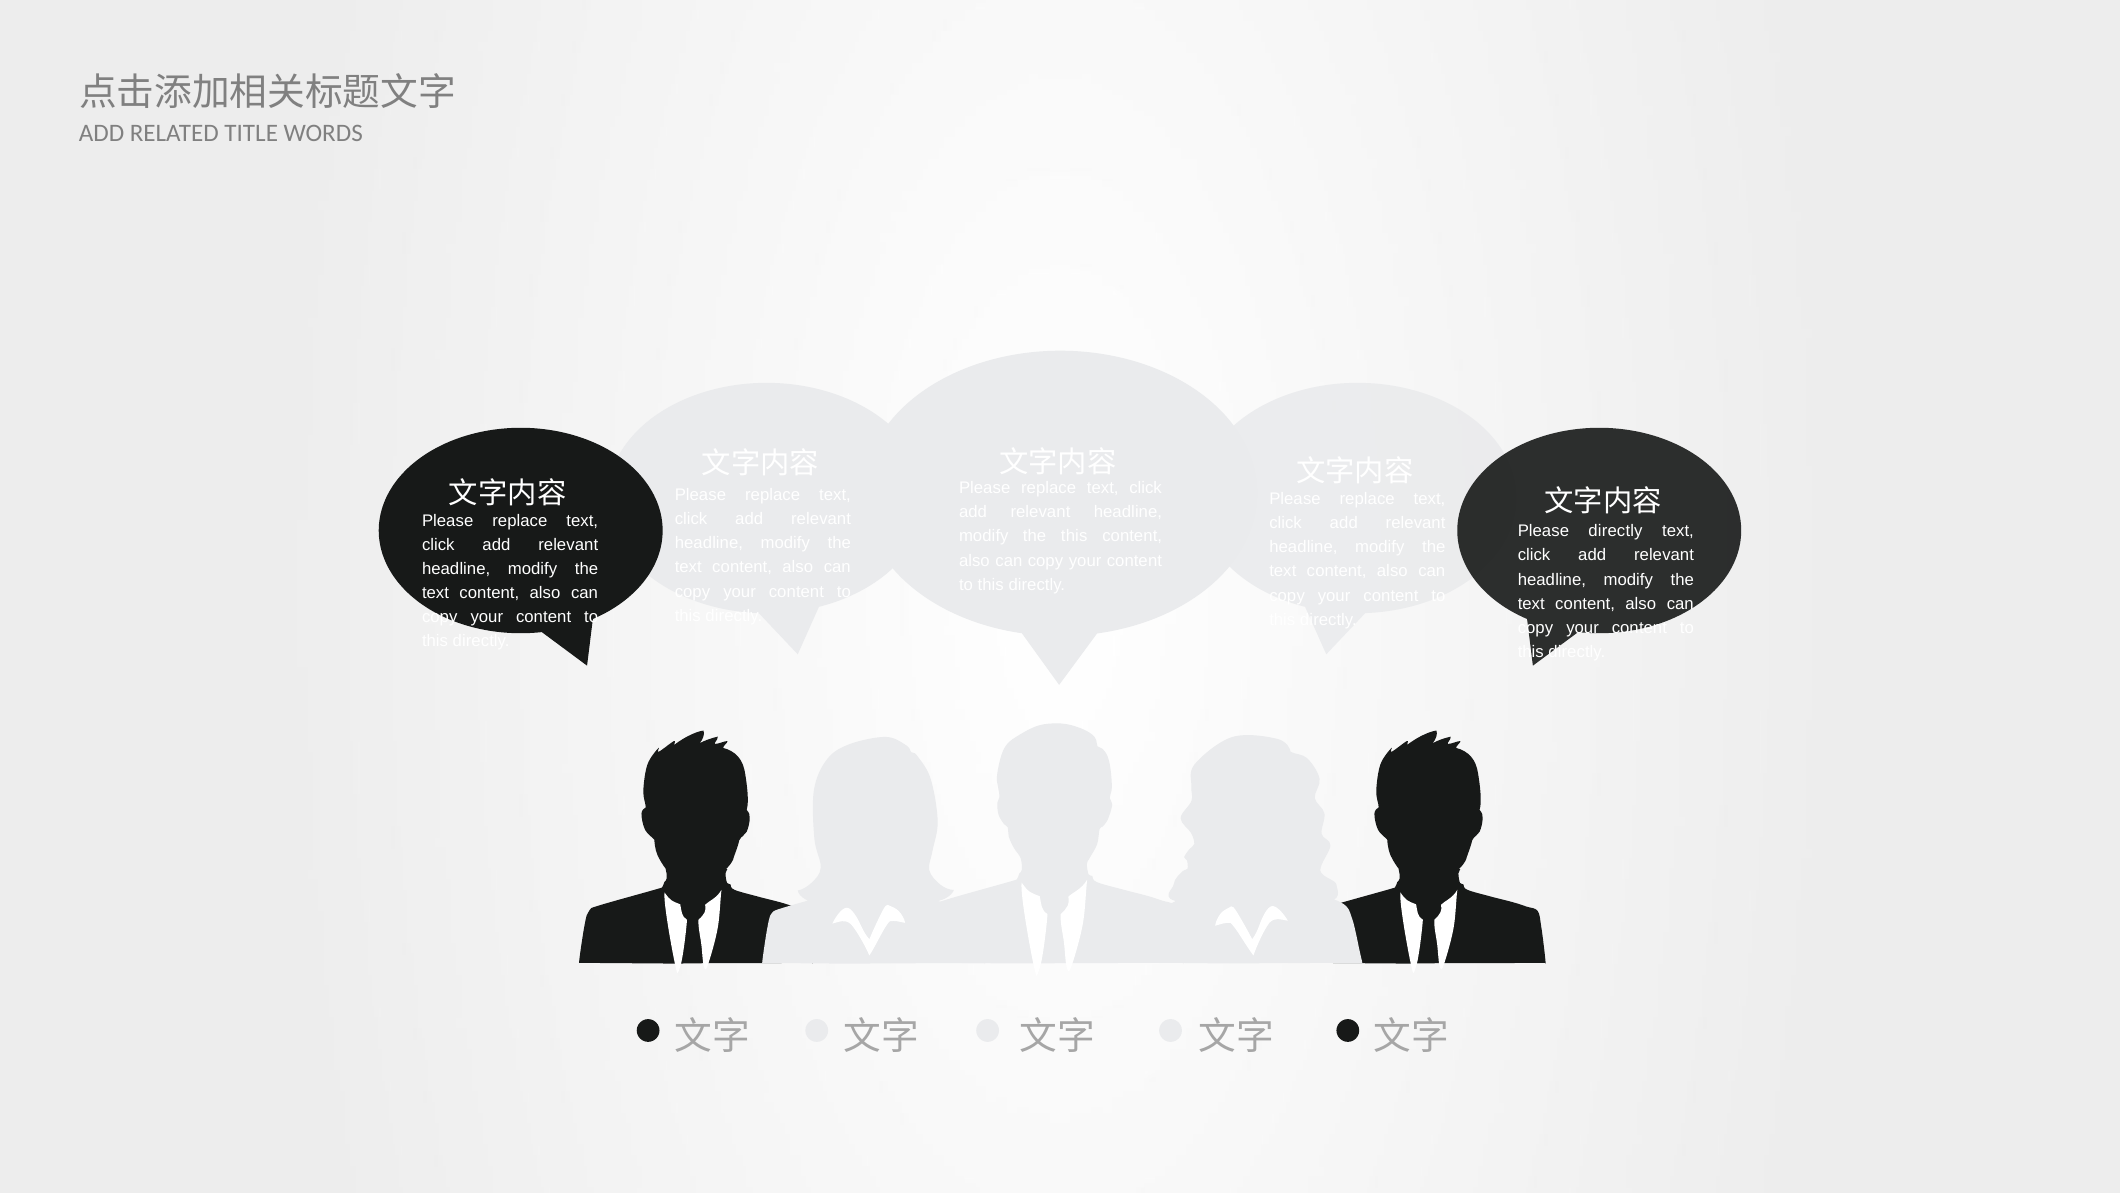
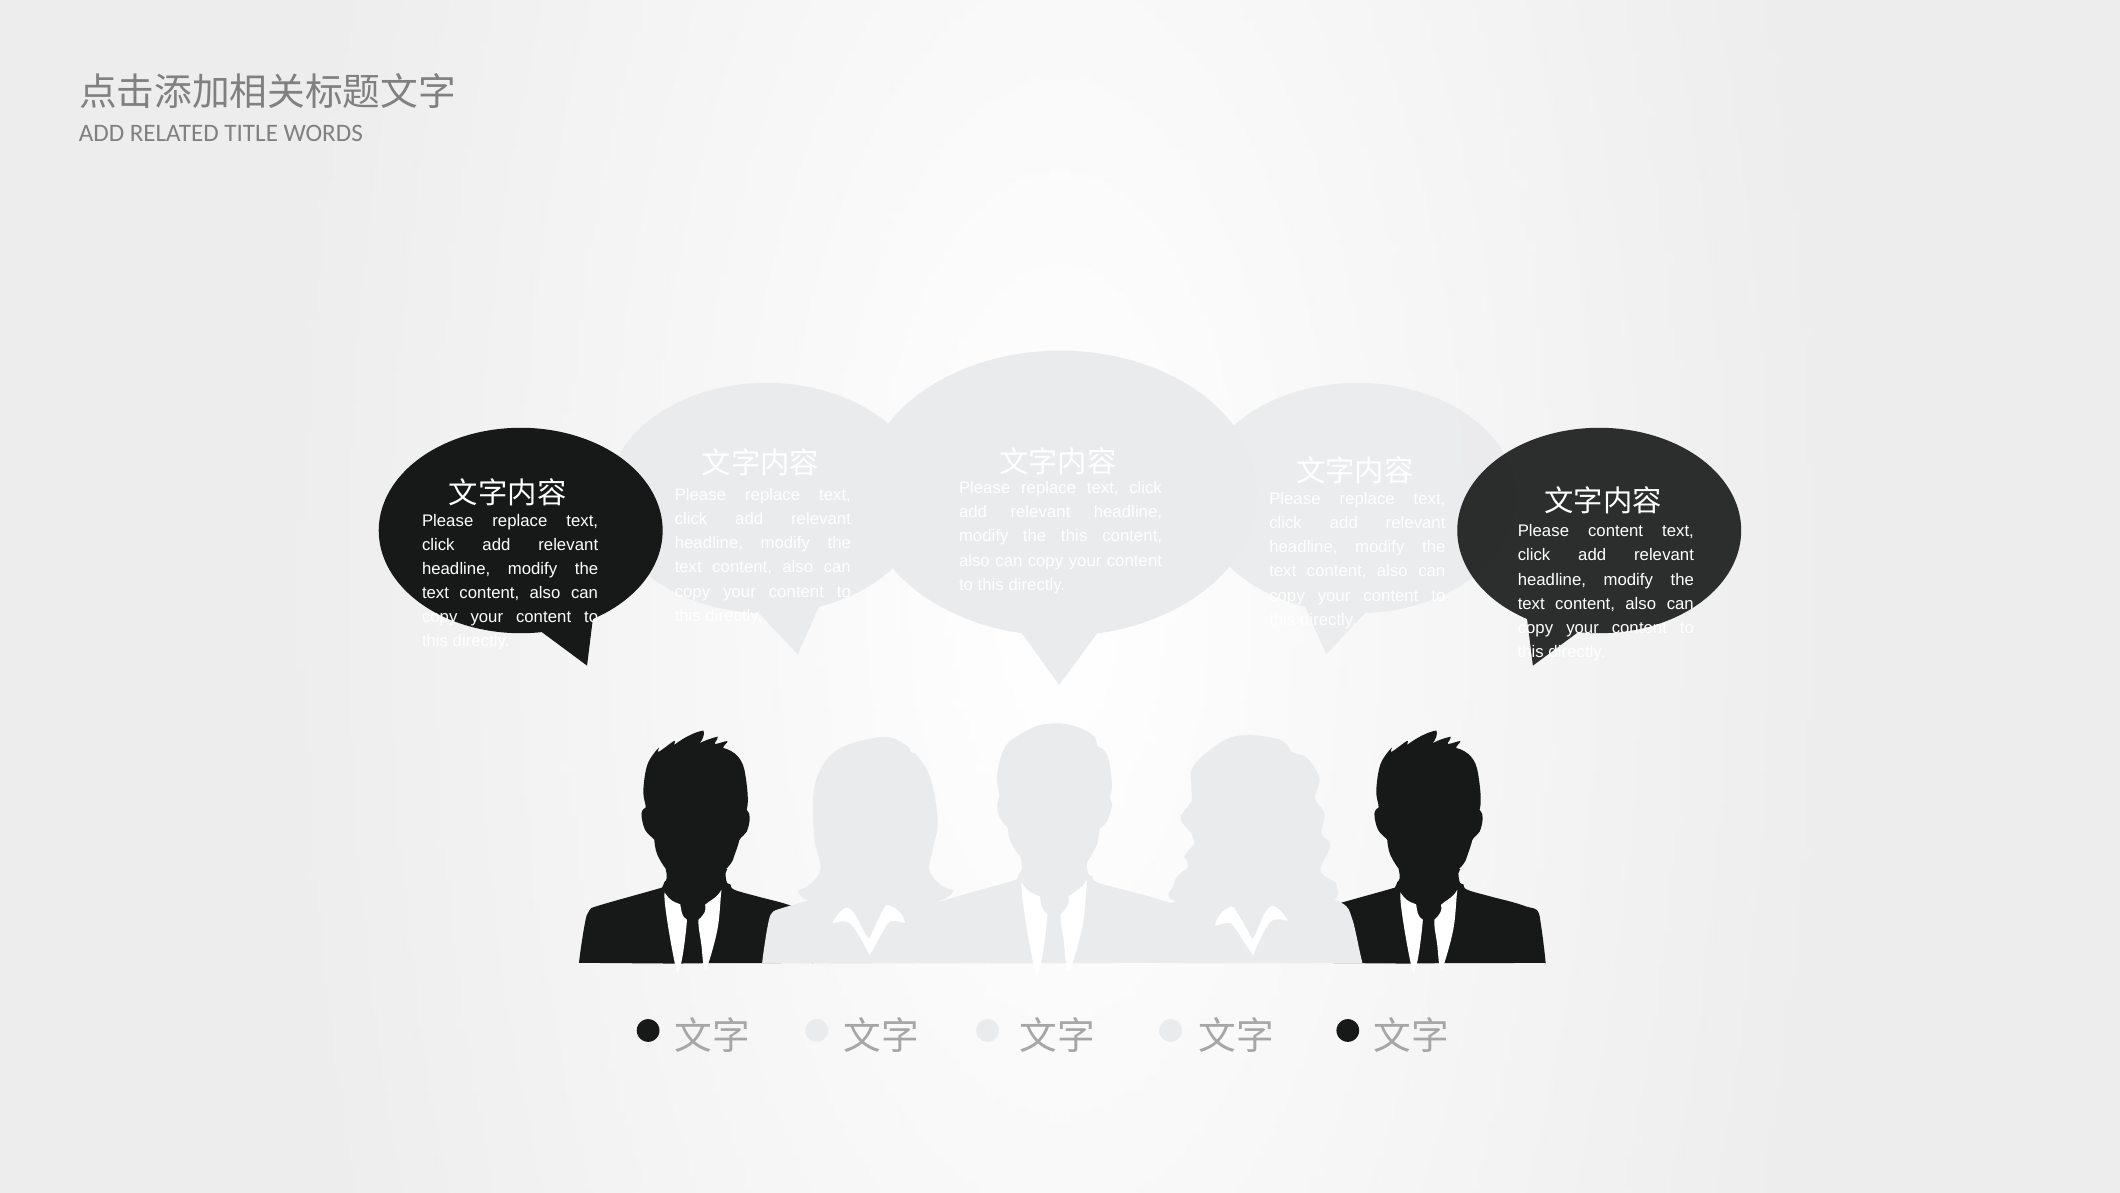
Please directly: directly -> content
